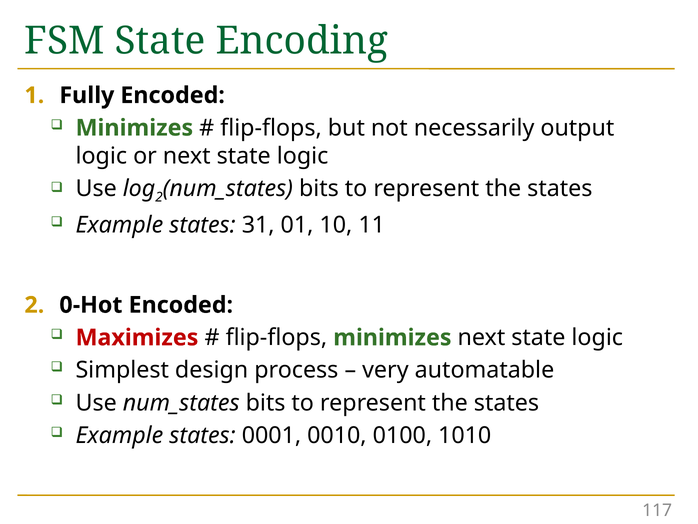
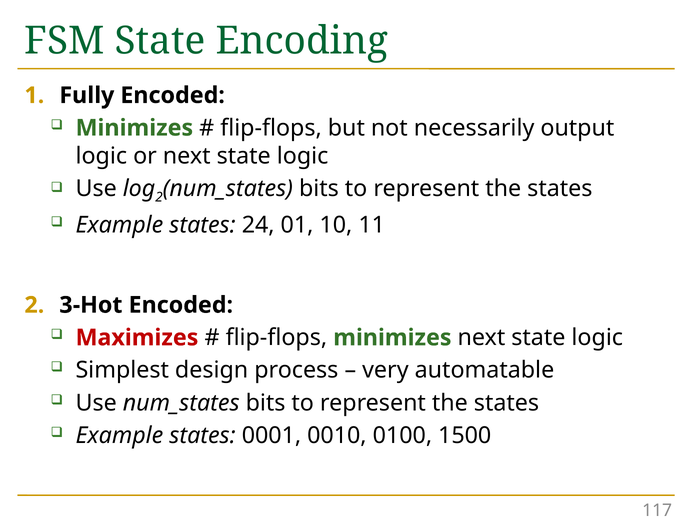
31: 31 -> 24
0-Hot: 0-Hot -> 3-Hot
1010: 1010 -> 1500
